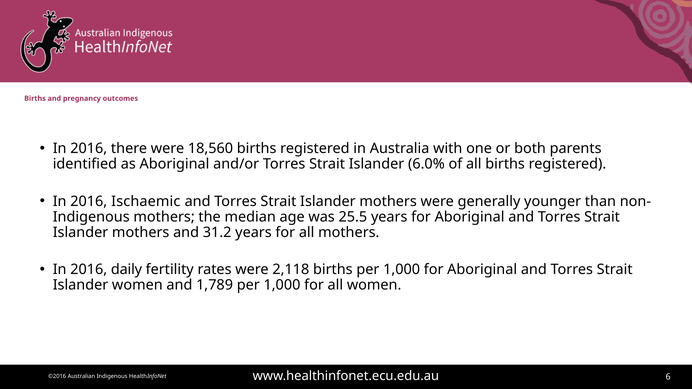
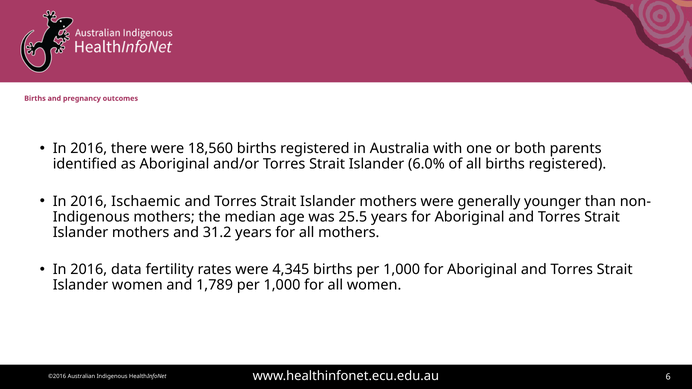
daily: daily -> data
2,118: 2,118 -> 4,345
